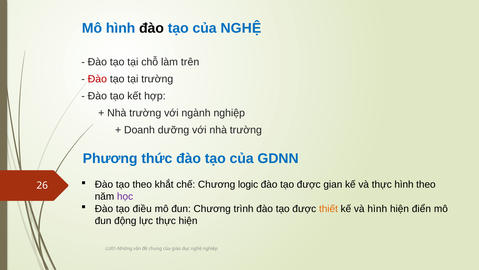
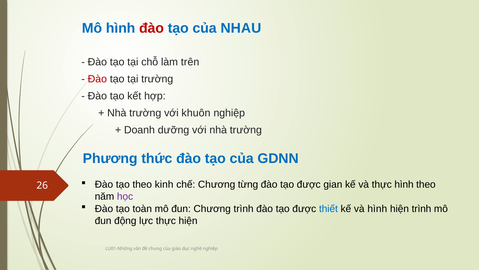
đào at (152, 28) colour: black -> red
NGHỆ: NGHỆ -> NHAU
ngành: ngành -> khuôn
khắt: khắt -> kinh
logic: logic -> từng
điều: điều -> toàn
thiết colour: orange -> blue
hiện điển: điển -> trình
